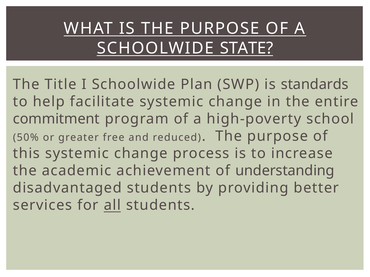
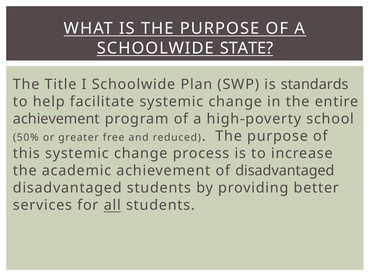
commitment at (56, 119): commitment -> achievement
of understanding: understanding -> disadvantaged
